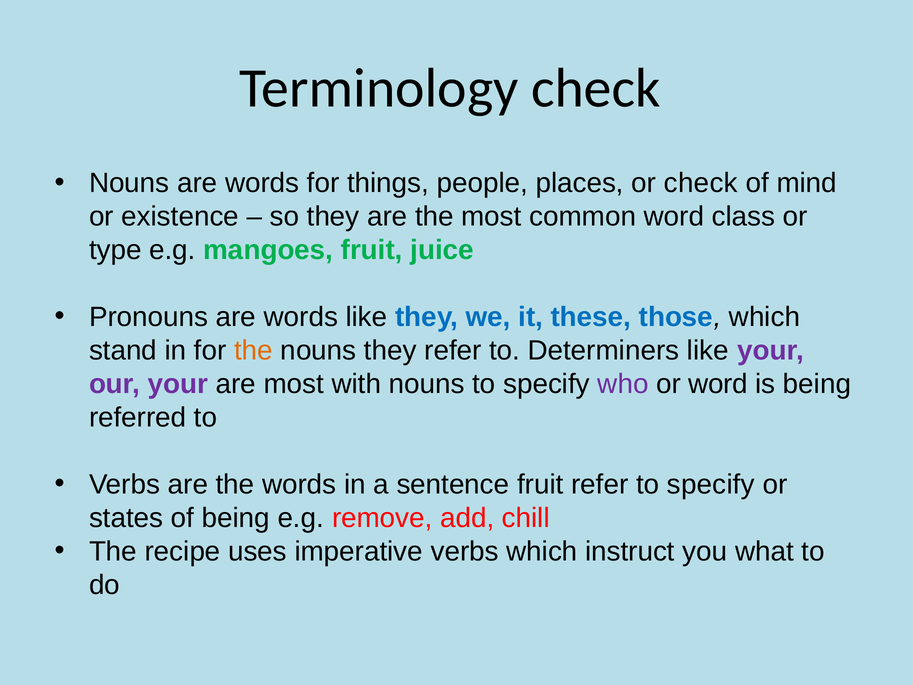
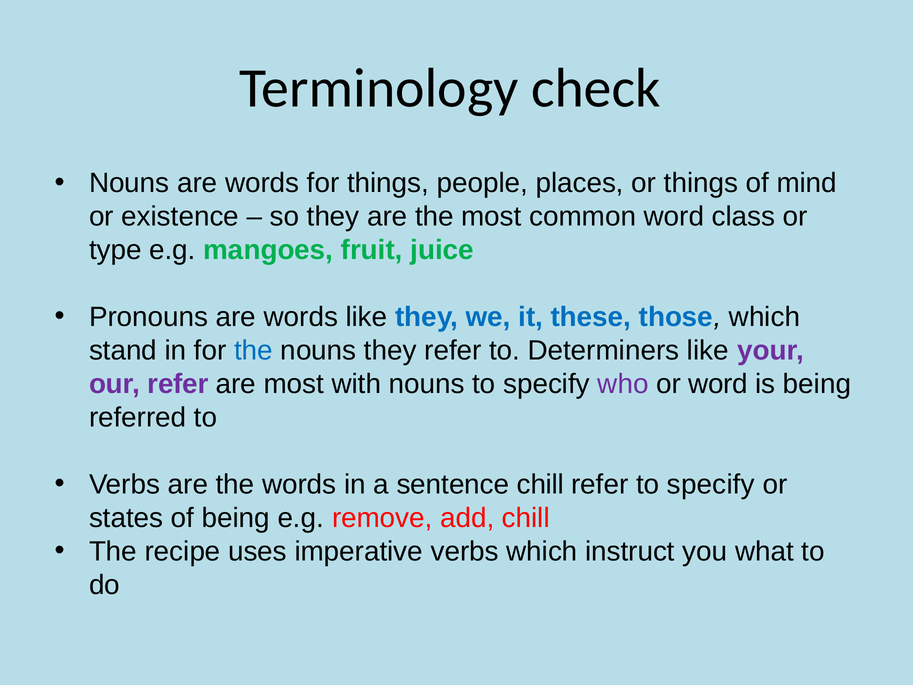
or check: check -> things
the at (254, 350) colour: orange -> blue
our your: your -> refer
sentence fruit: fruit -> chill
